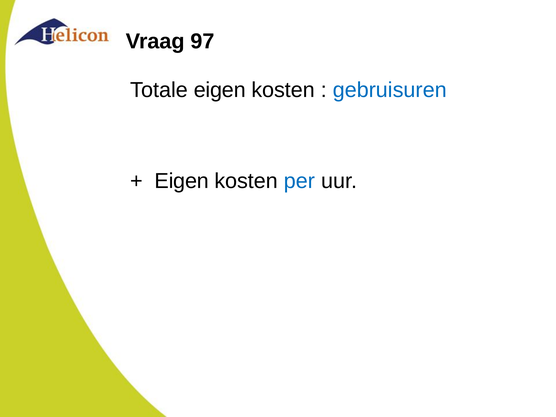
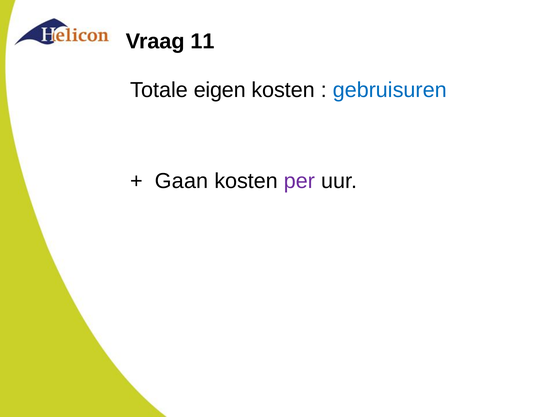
97: 97 -> 11
Eigen at (182, 181): Eigen -> Gaan
per colour: blue -> purple
